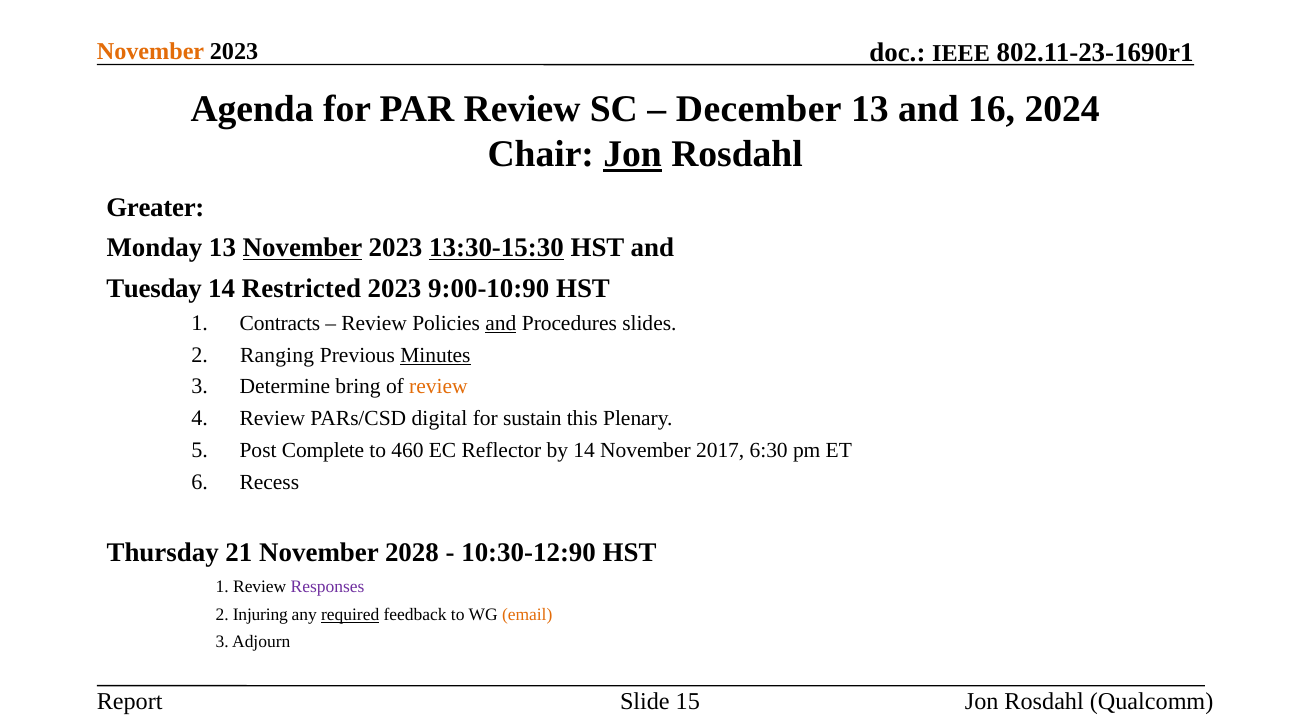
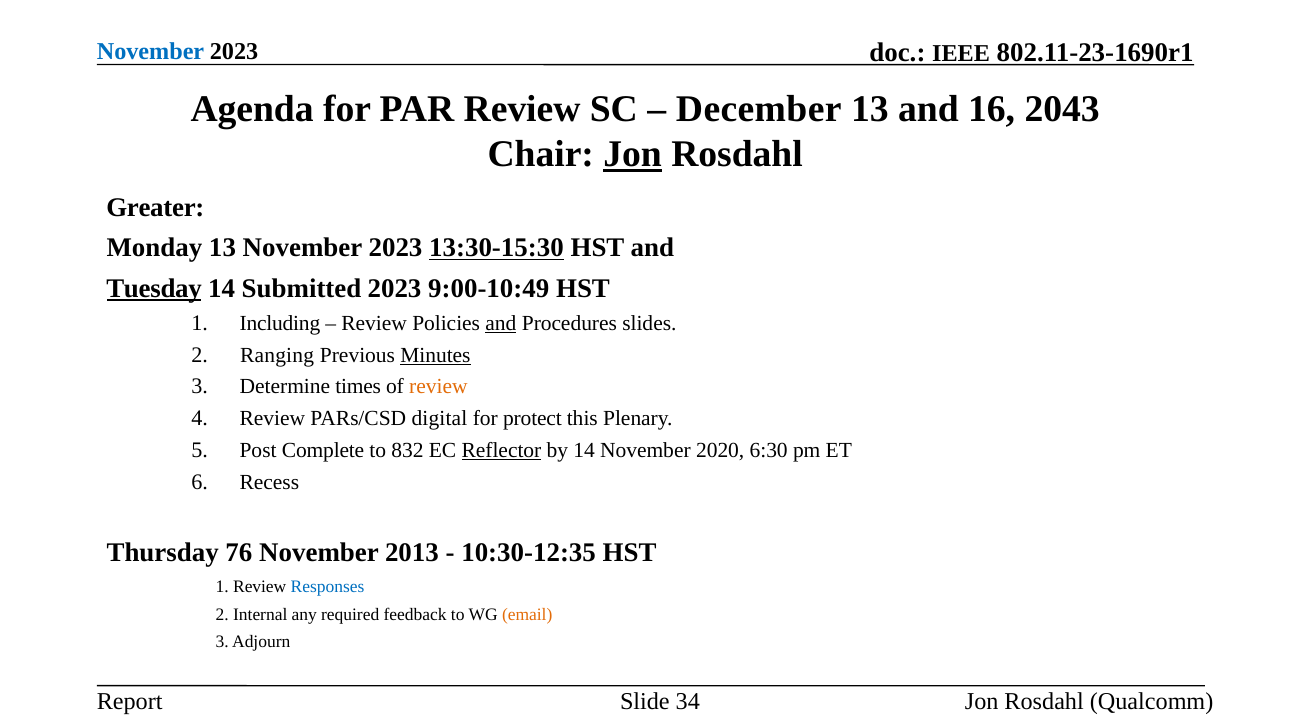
November at (151, 51) colour: orange -> blue
2024: 2024 -> 2043
November at (303, 248) underline: present -> none
Tuesday underline: none -> present
Restricted: Restricted -> Submitted
9:00-10:90: 9:00-10:90 -> 9:00-10:49
Contracts: Contracts -> Including
bring: bring -> times
sustain: sustain -> protect
460: 460 -> 832
Reflector underline: none -> present
2017: 2017 -> 2020
21: 21 -> 76
2028: 2028 -> 2013
10:30-12:90: 10:30-12:90 -> 10:30-12:35
Responses colour: purple -> blue
Injuring: Injuring -> Internal
required underline: present -> none
15: 15 -> 34
